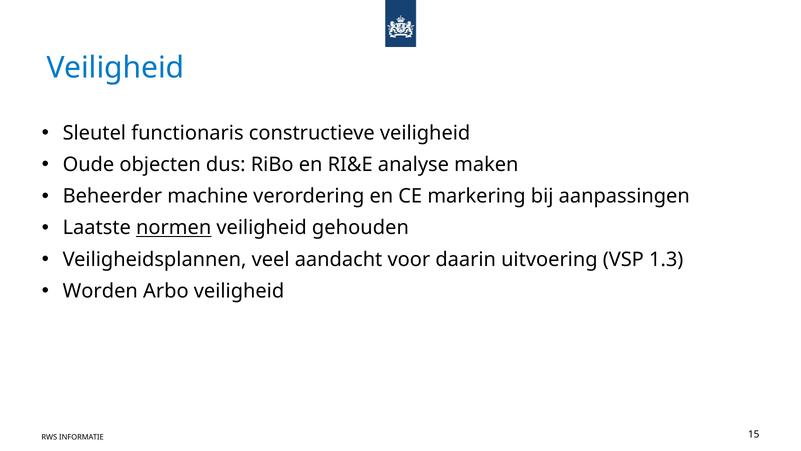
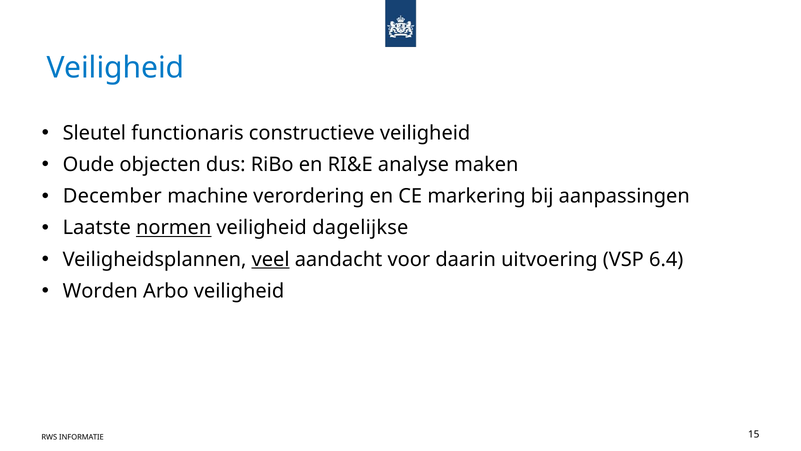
Beheerder: Beheerder -> December
gehouden: gehouden -> dagelijkse
veel underline: none -> present
1.3: 1.3 -> 6.4
